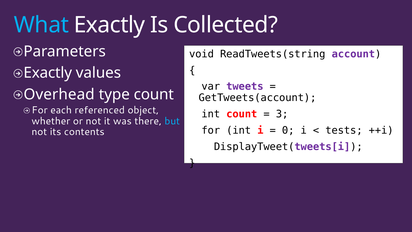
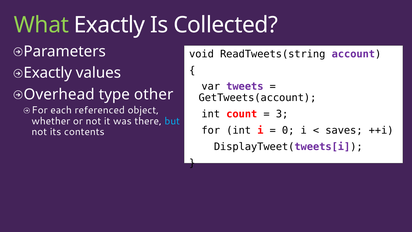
What colour: light blue -> light green
type count: count -> other
tests: tests -> saves
